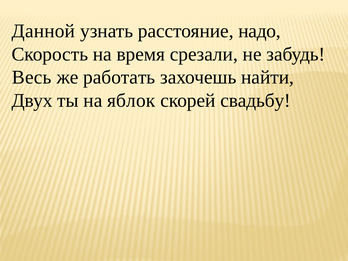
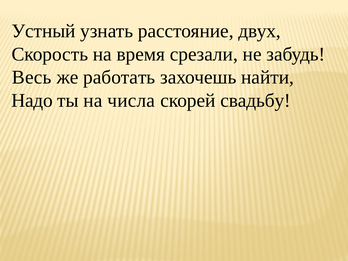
Данной: Данной -> Устный
надо: надо -> двух
Двух: Двух -> Надо
яблок: яблок -> числа
